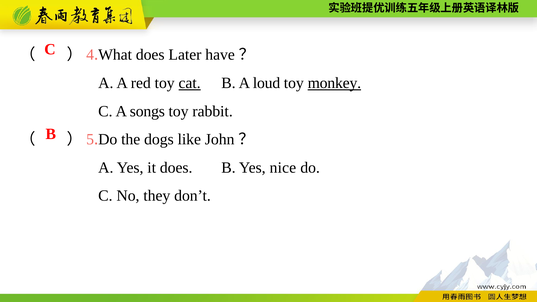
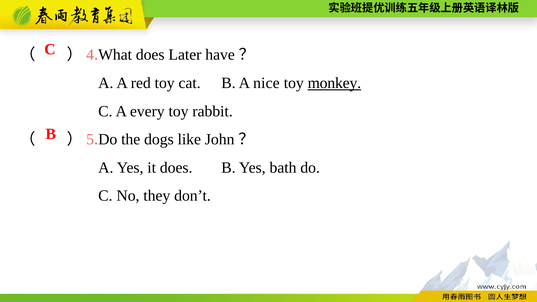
cat underline: present -> none
loud: loud -> nice
songs: songs -> every
nice: nice -> bath
